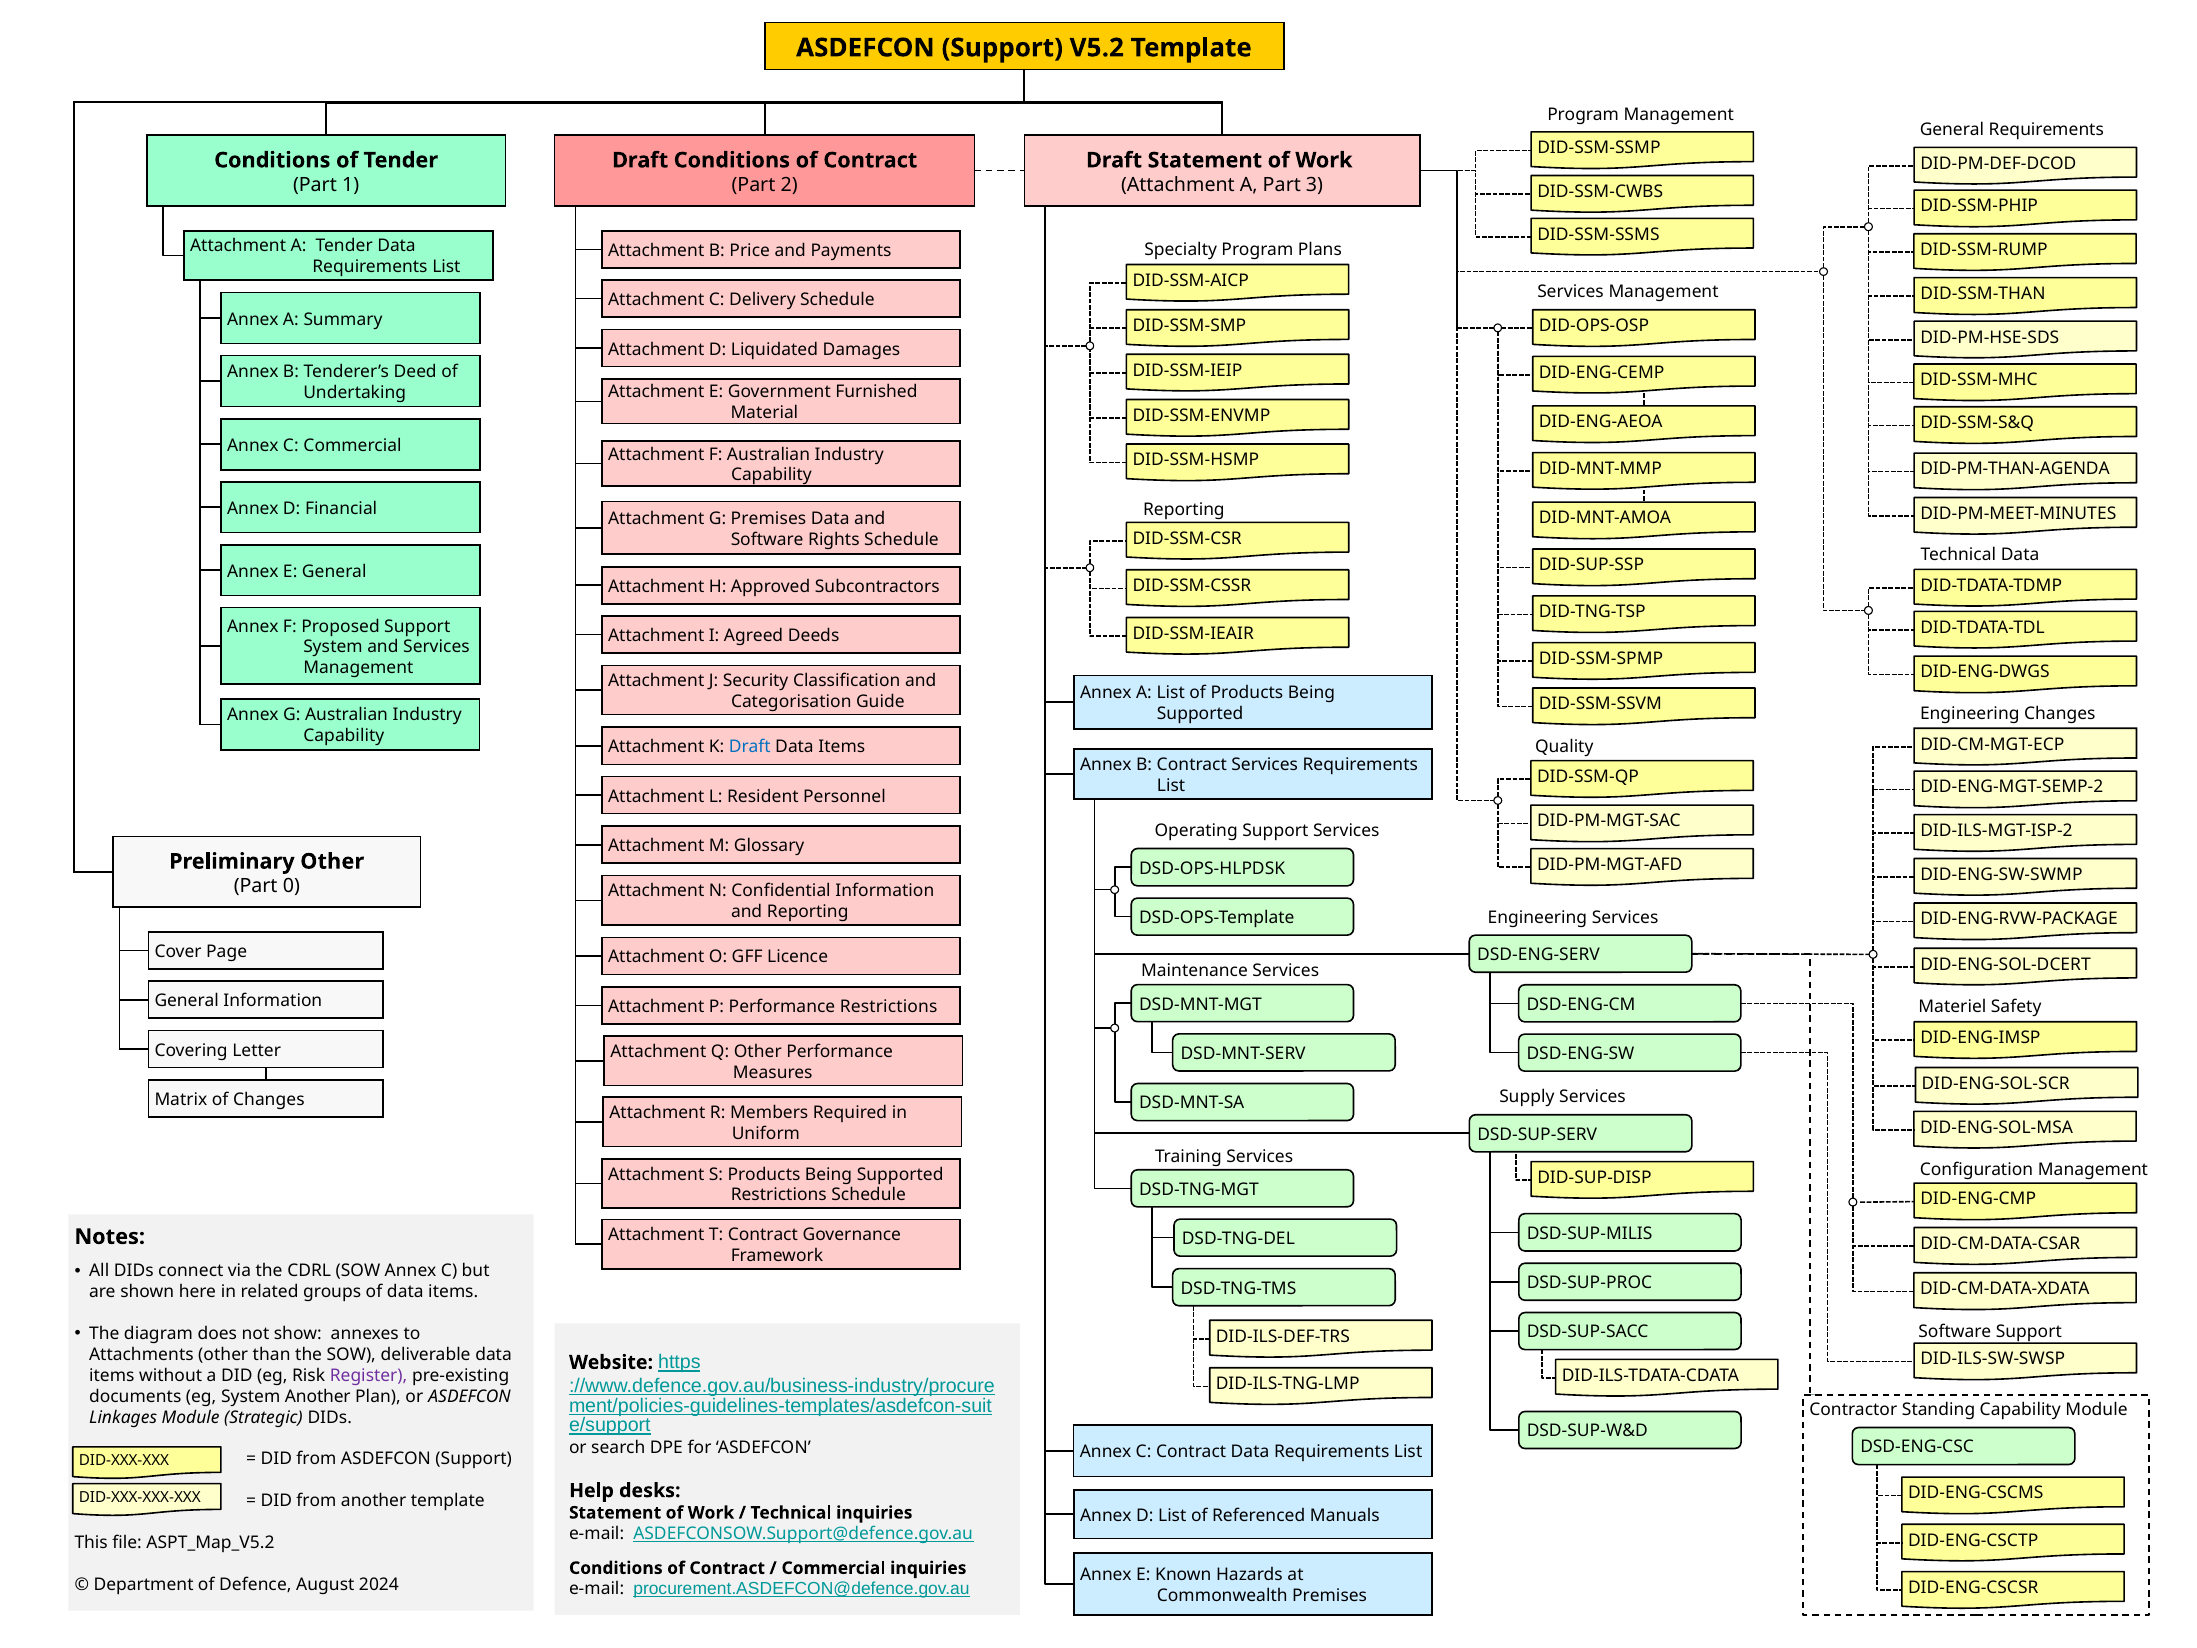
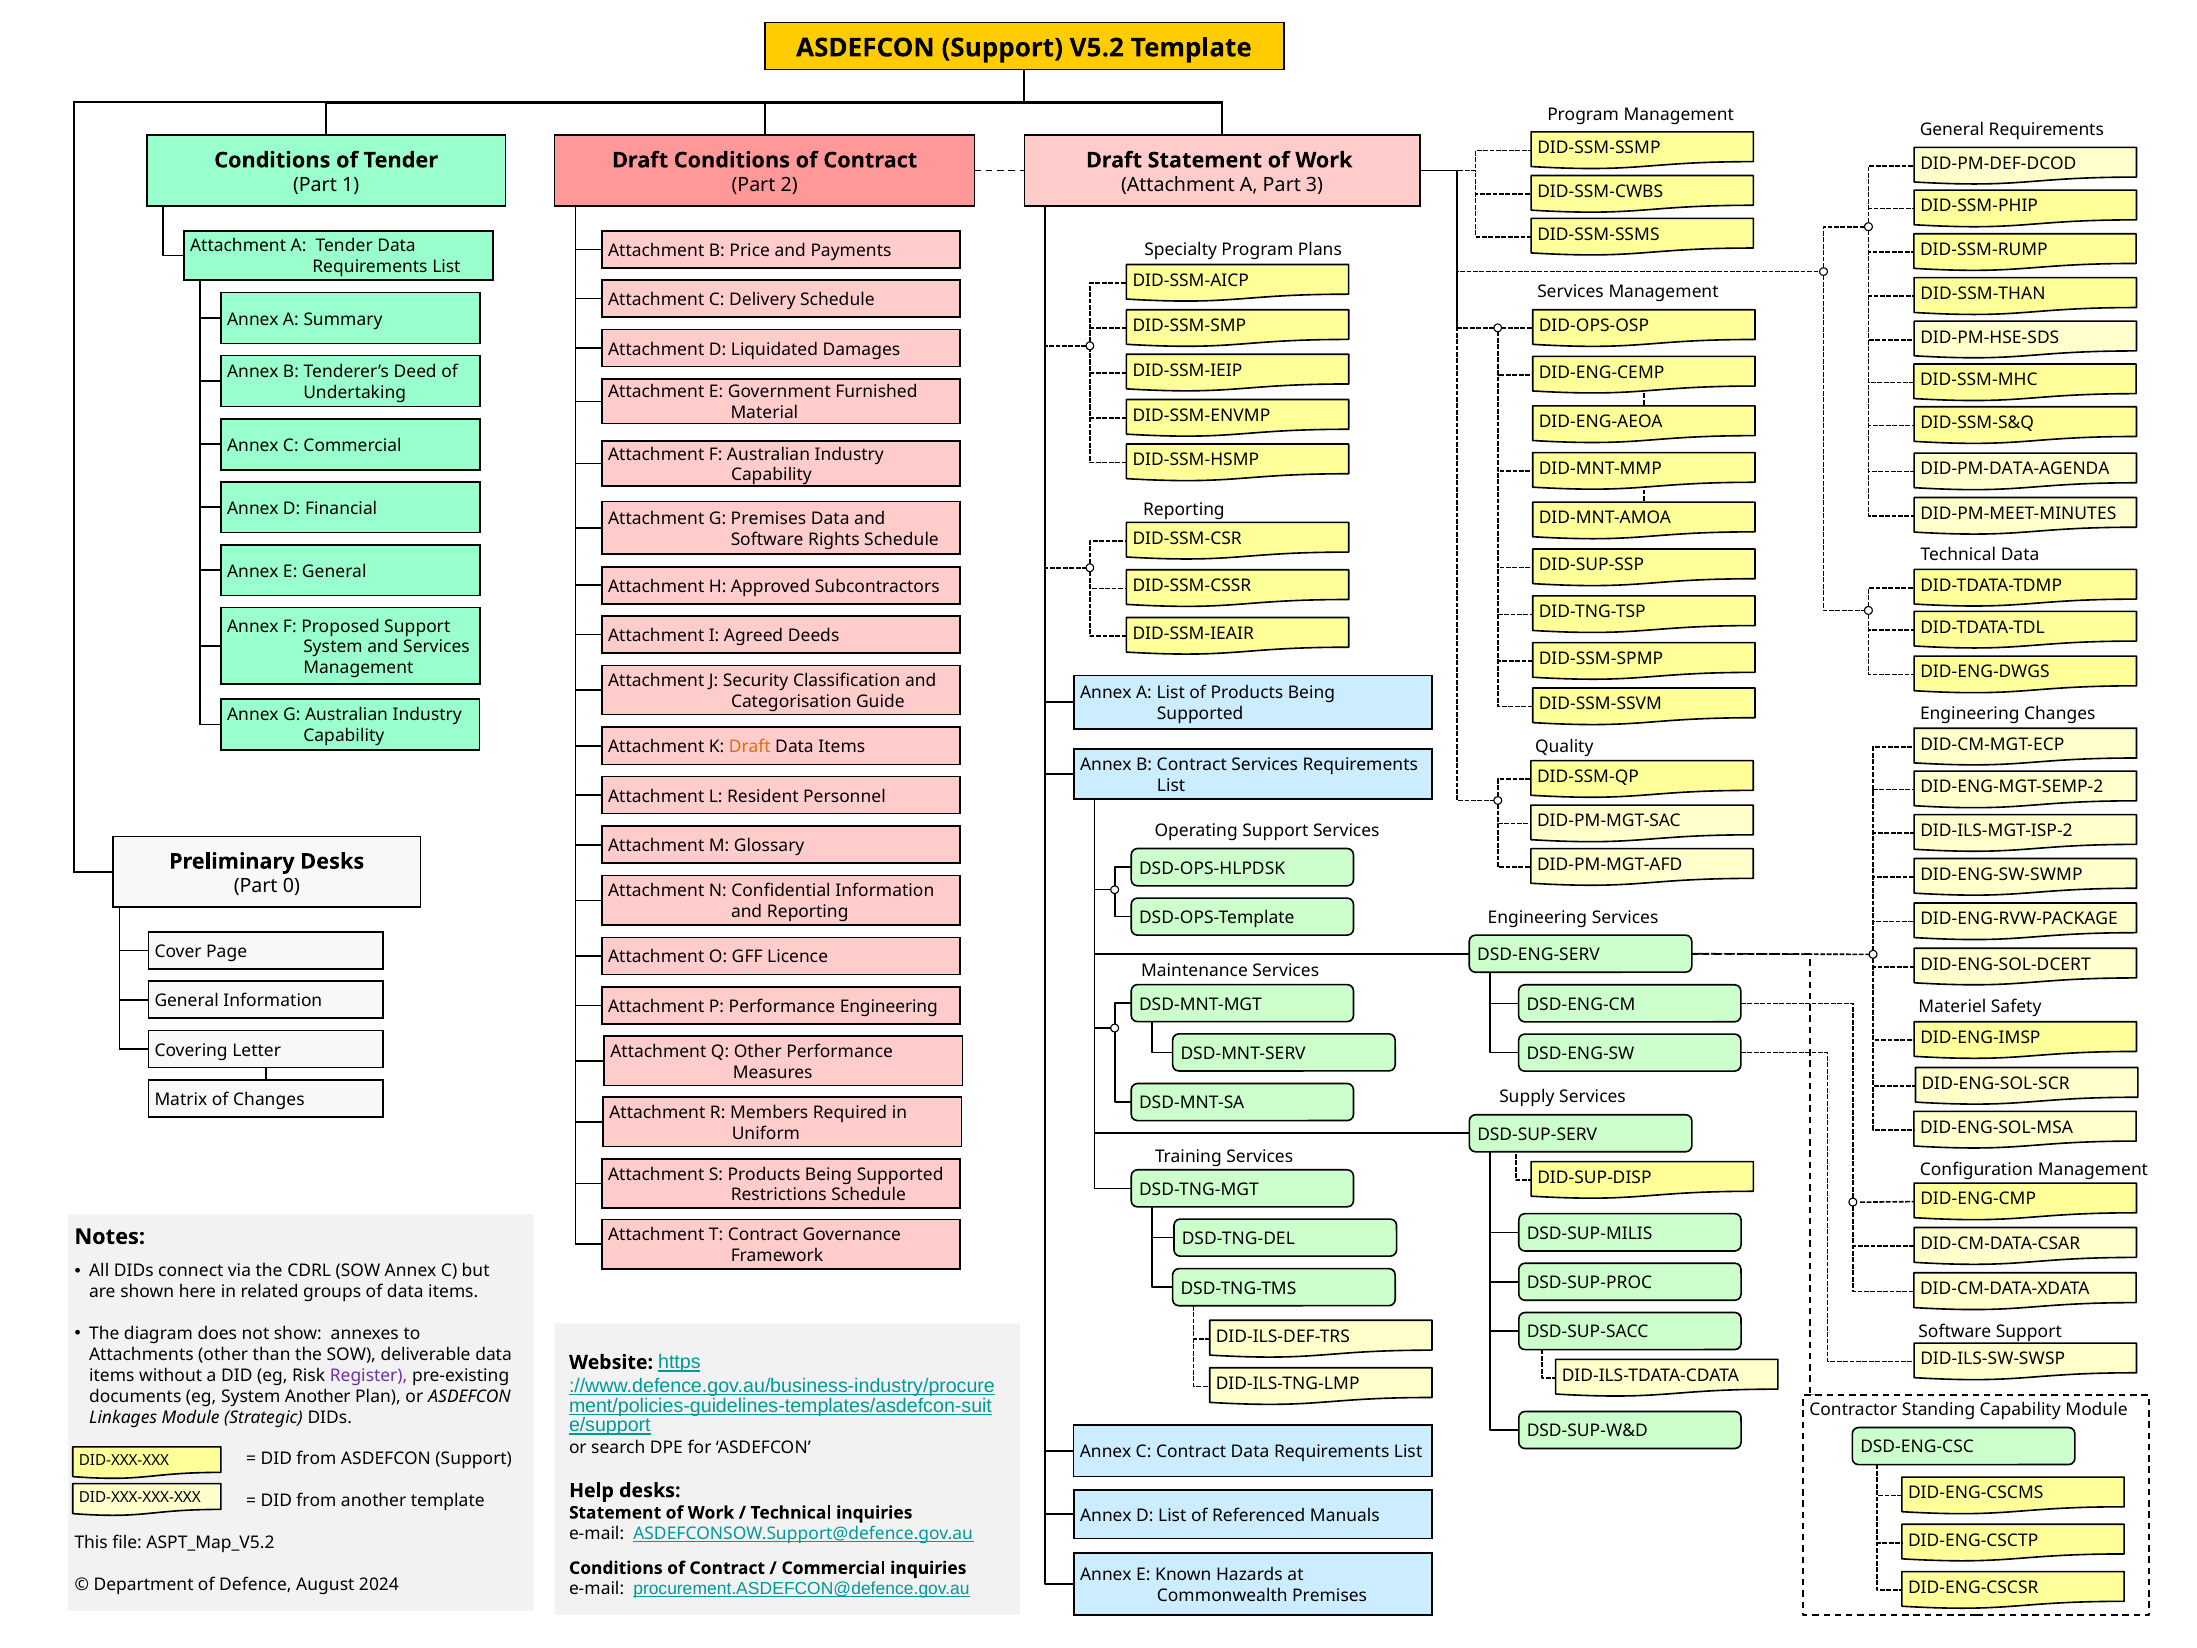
DID-PM-THAN-AGENDA: DID-PM-THAN-AGENDA -> DID-PM-DATA-AGENDA
Draft at (750, 747) colour: blue -> orange
Preliminary Other: Other -> Desks
Performance Restrictions: Restrictions -> Engineering
